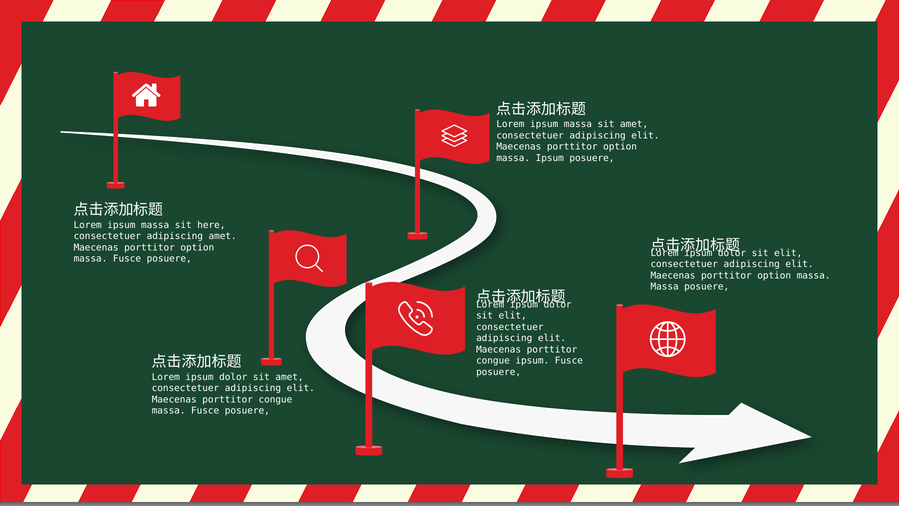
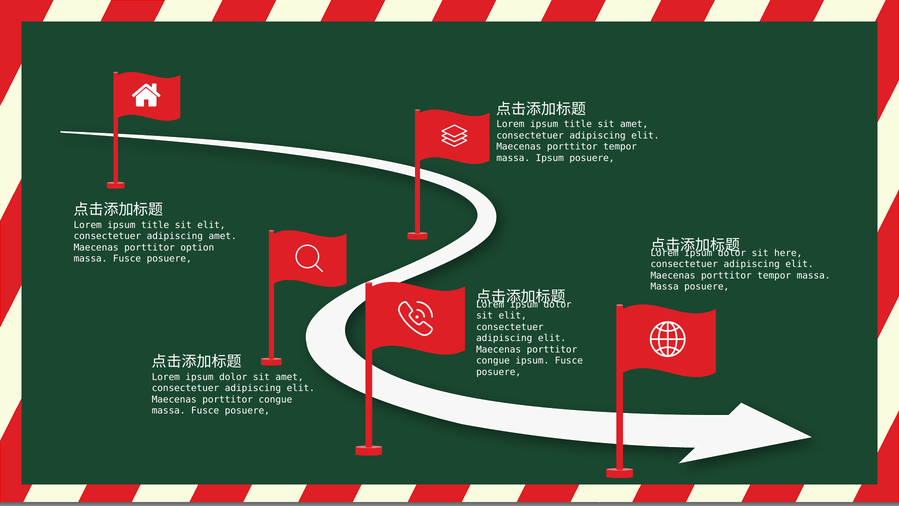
massa at (578, 124): massa -> title
option at (620, 147): option -> tempor
massa at (155, 225): massa -> title
here at (211, 225): here -> elit
elit at (788, 253): elit -> here
option at (774, 275): option -> tempor
